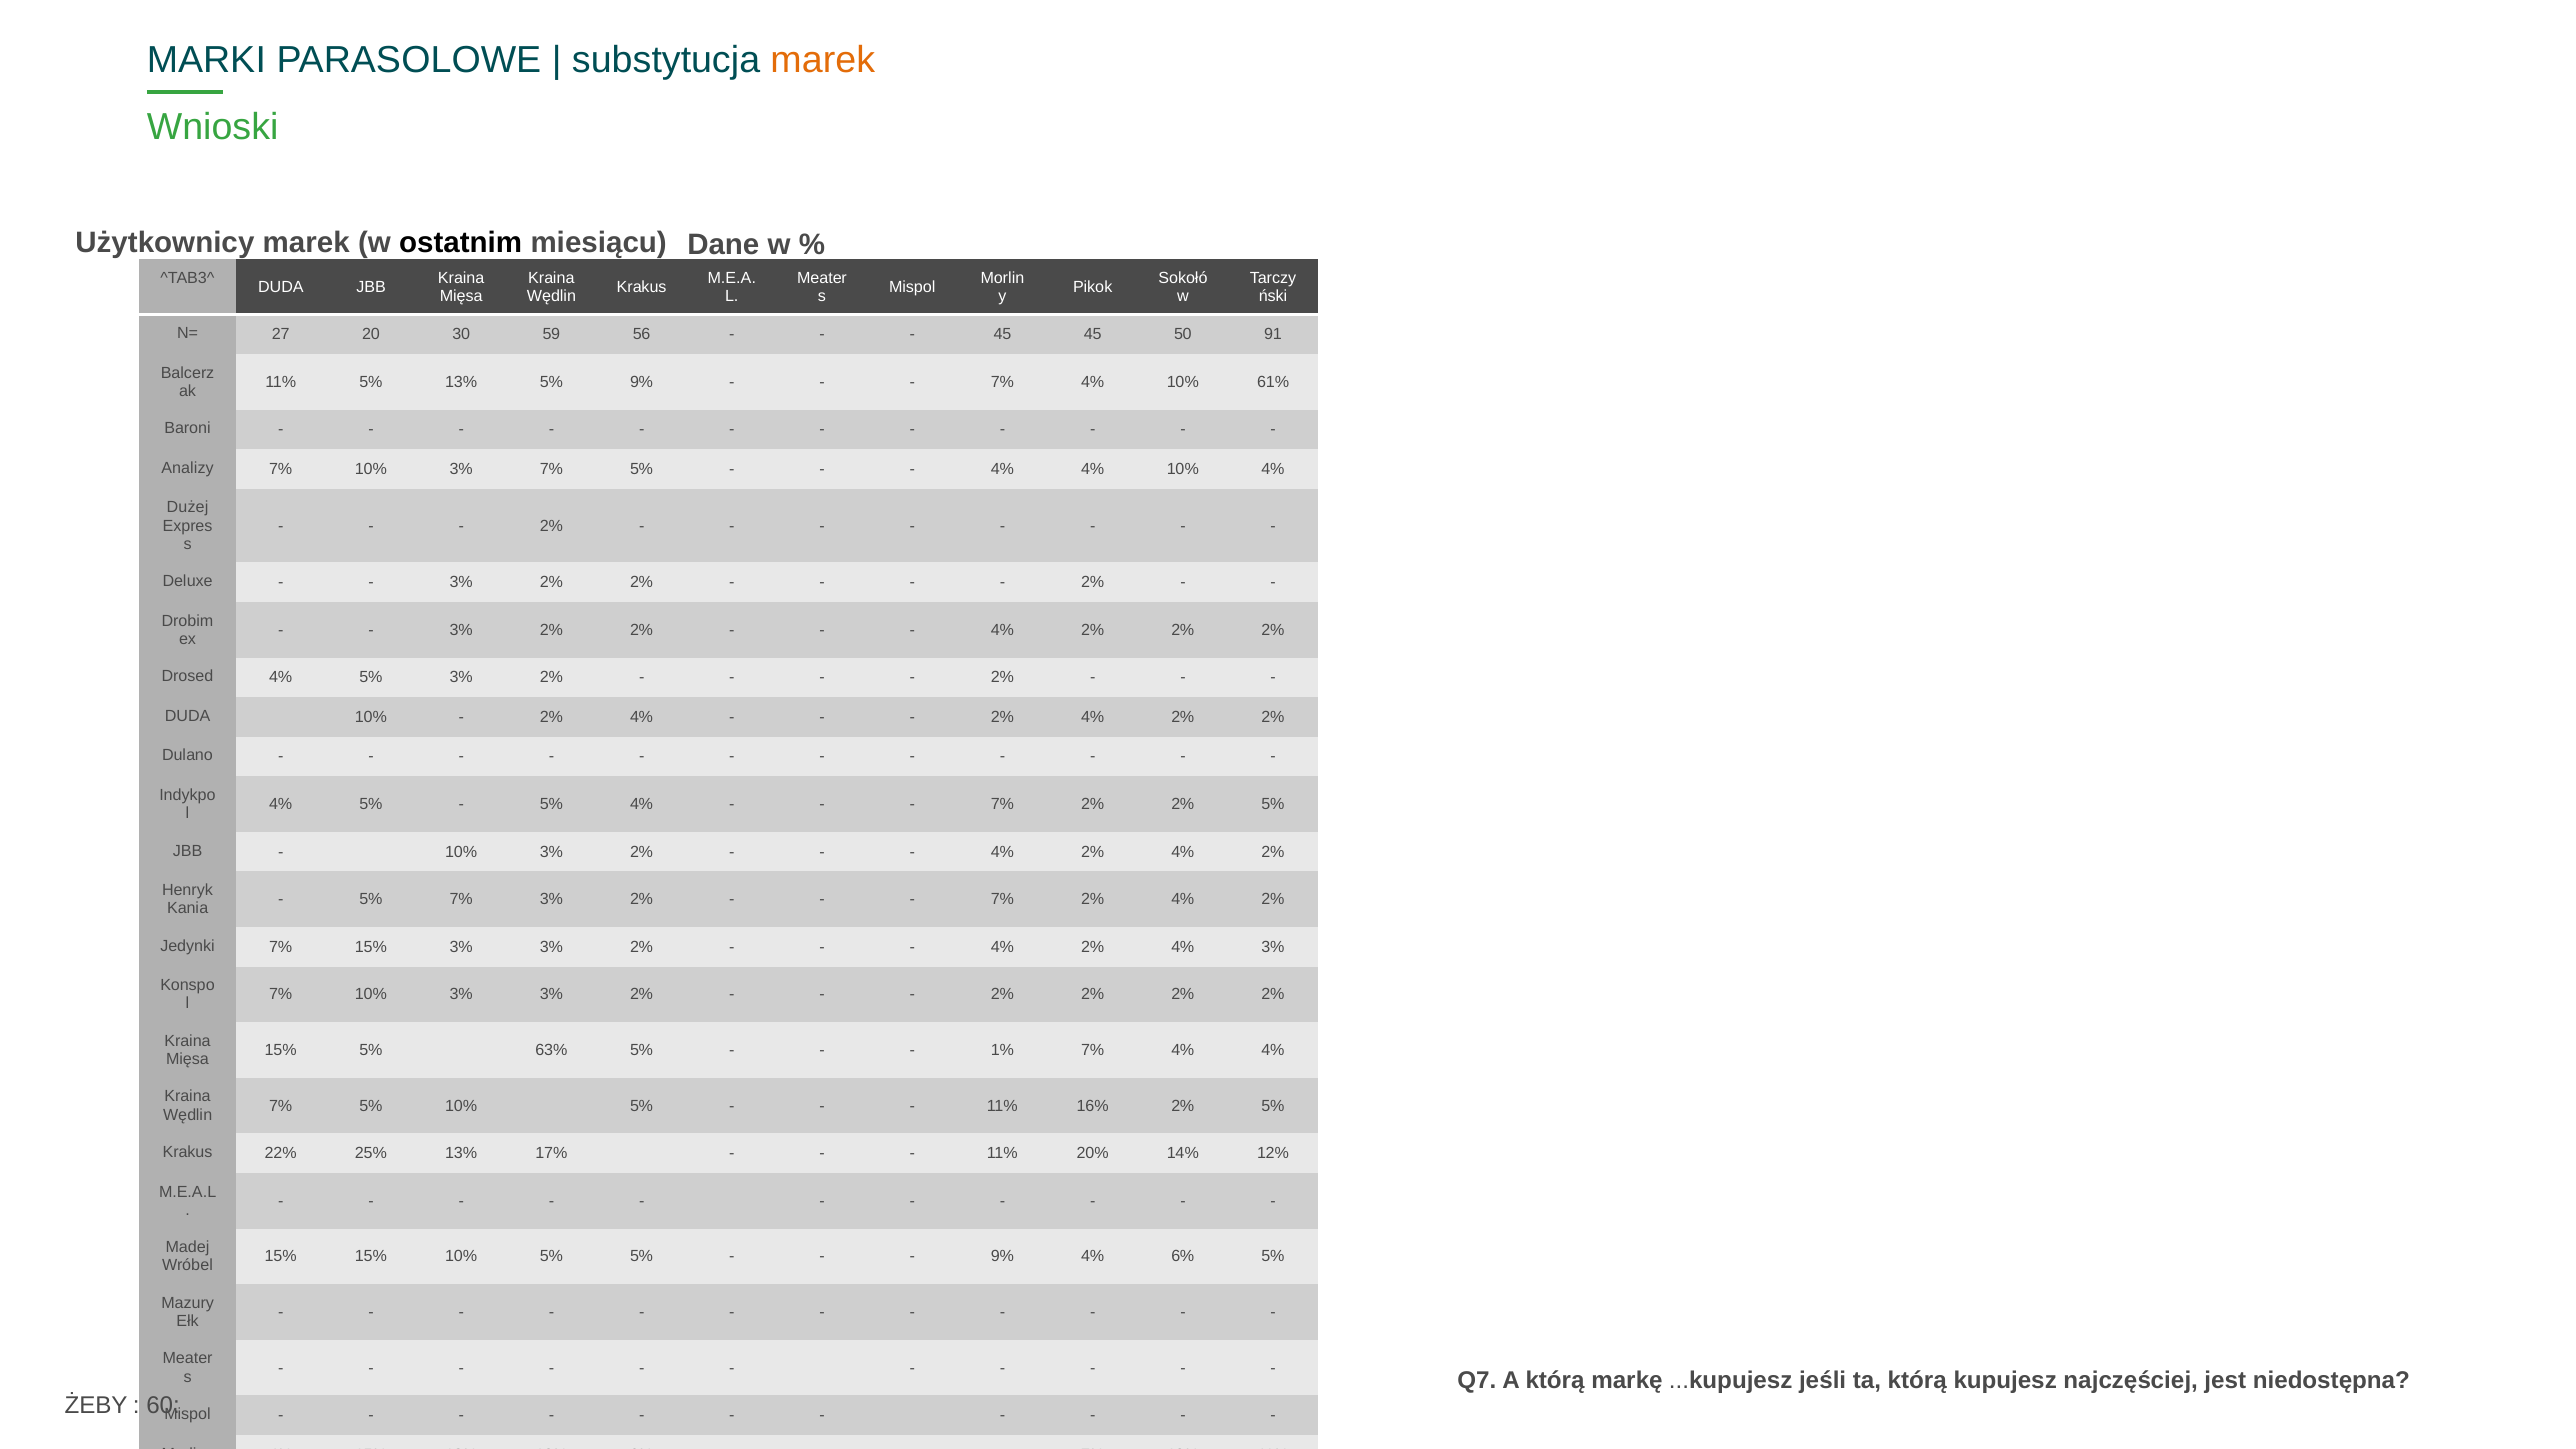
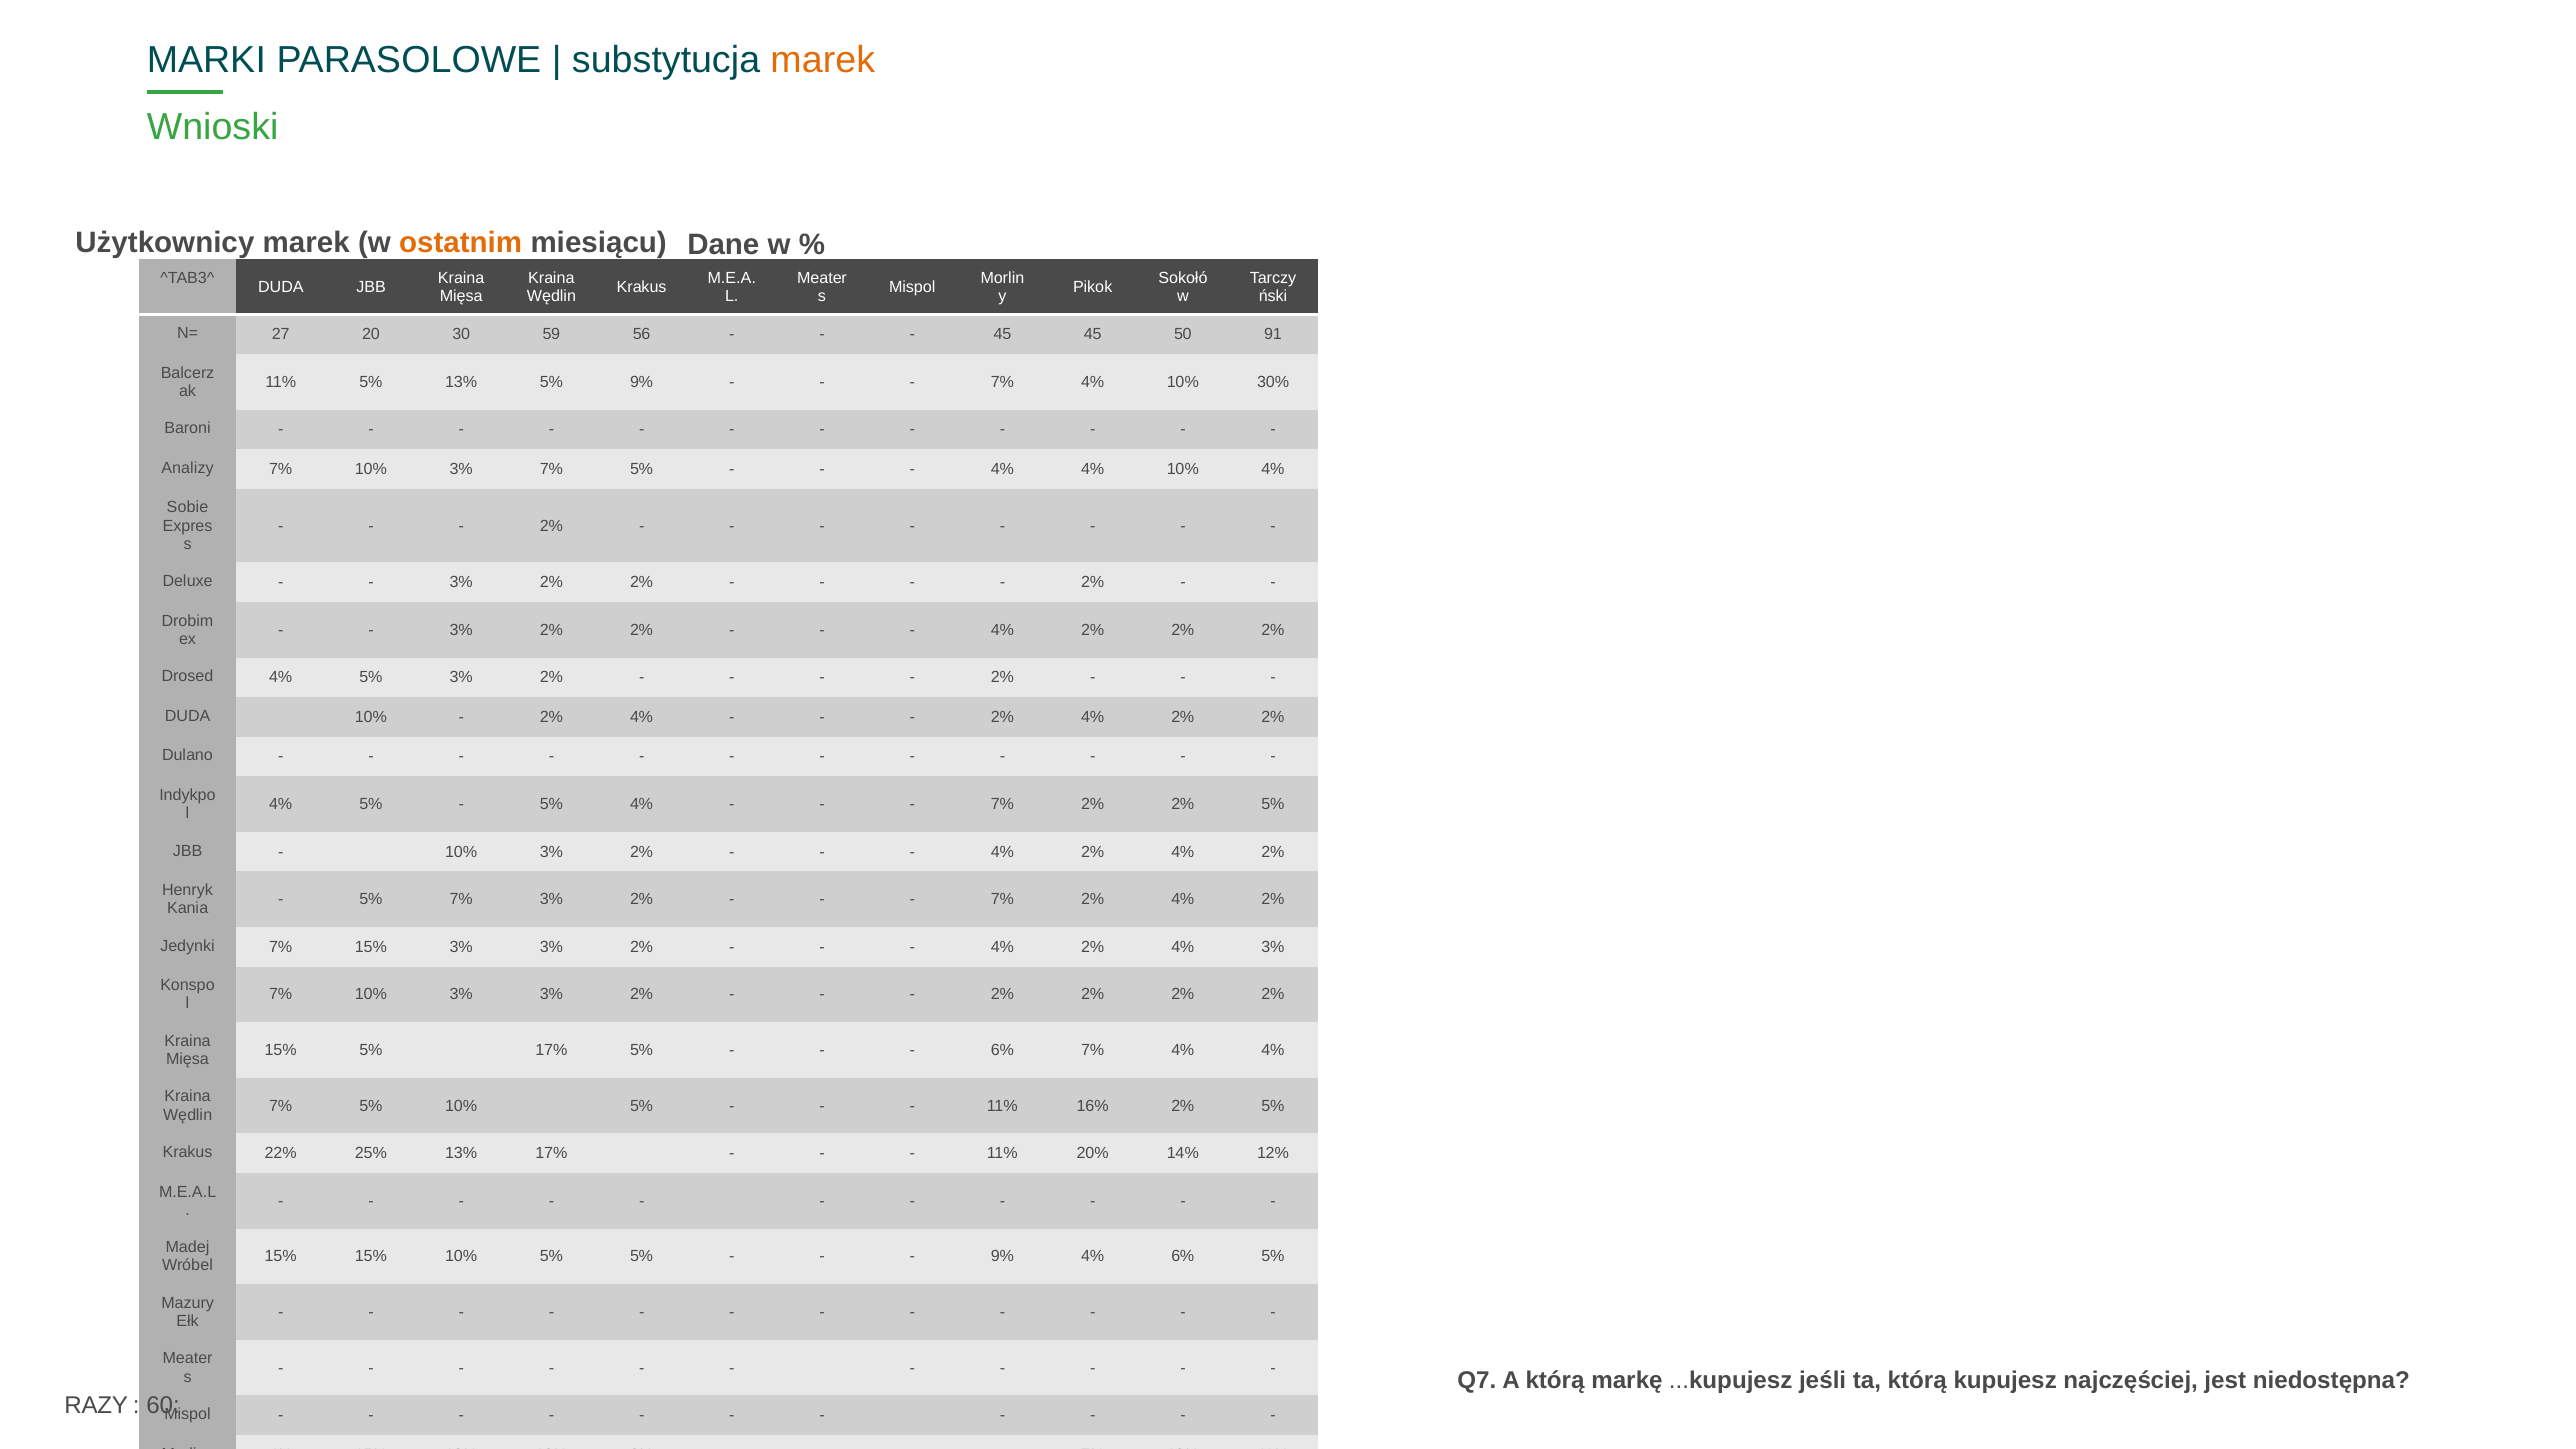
ostatnim colour: black -> orange
61%: 61% -> 30%
Dużej: Dużej -> Sobie
5% 63%: 63% -> 17%
1% at (1002, 1050): 1% -> 6%
ŻEBY: ŻEBY -> RAZY
